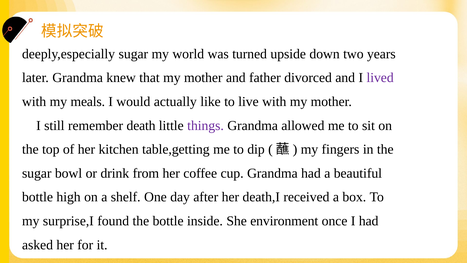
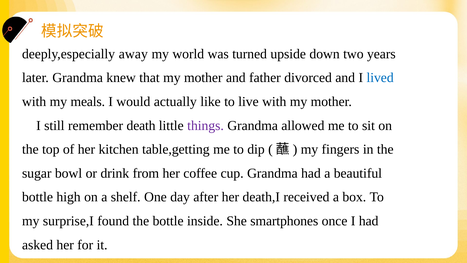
deeply,especially sugar: sugar -> away
lived colour: purple -> blue
environment: environment -> smartphones
